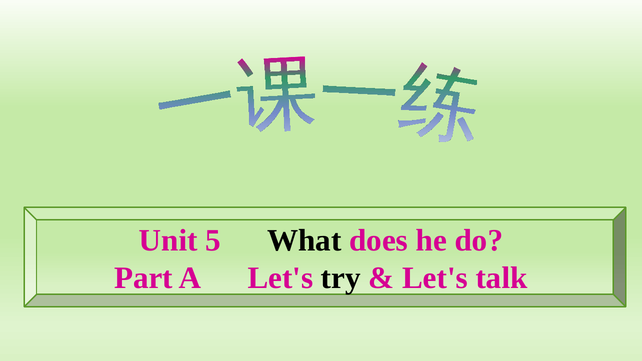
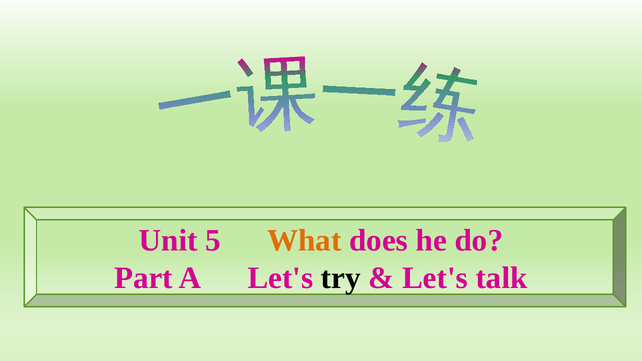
What colour: black -> orange
